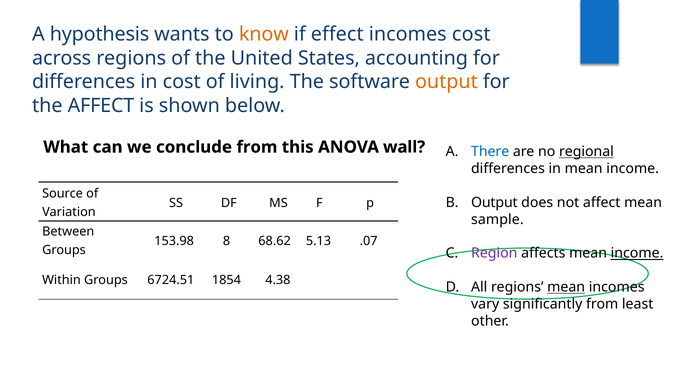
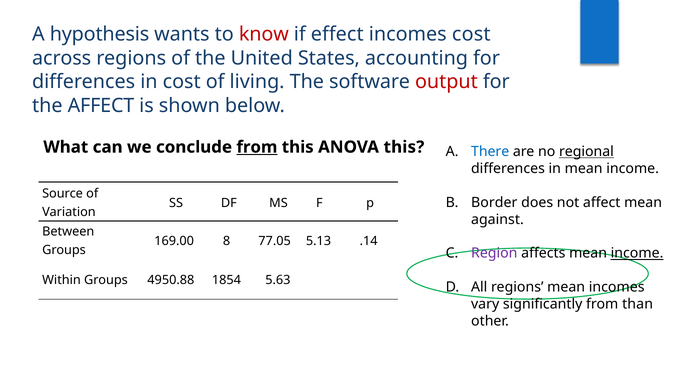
know colour: orange -> red
output at (446, 82) colour: orange -> red
from at (257, 147) underline: none -> present
ANOVA wall: wall -> this
Output at (494, 203): Output -> Border
sample: sample -> against
153.98: 153.98 -> 169.00
68.62: 68.62 -> 77.05
.07: .07 -> .14
6724.51: 6724.51 -> 4950.88
4.38: 4.38 -> 5.63
mean at (566, 287) underline: present -> none
least: least -> than
